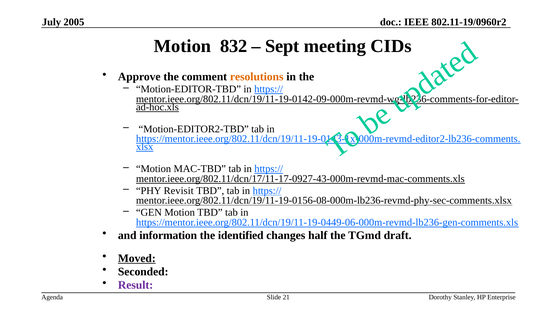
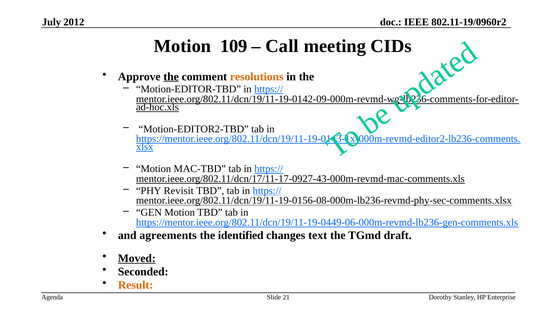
2005: 2005 -> 2012
832: 832 -> 109
Sept: Sept -> Call
the at (171, 77) underline: none -> present
information: information -> agreements
half: half -> text
Result colour: purple -> orange
